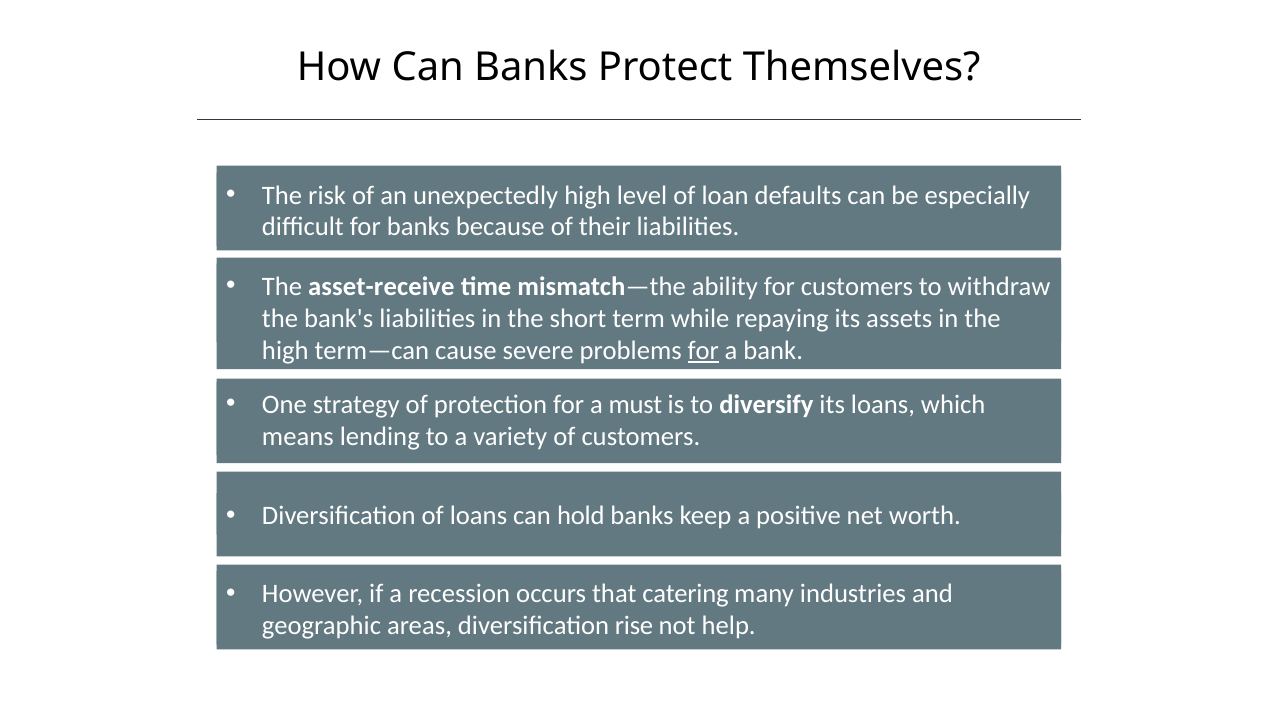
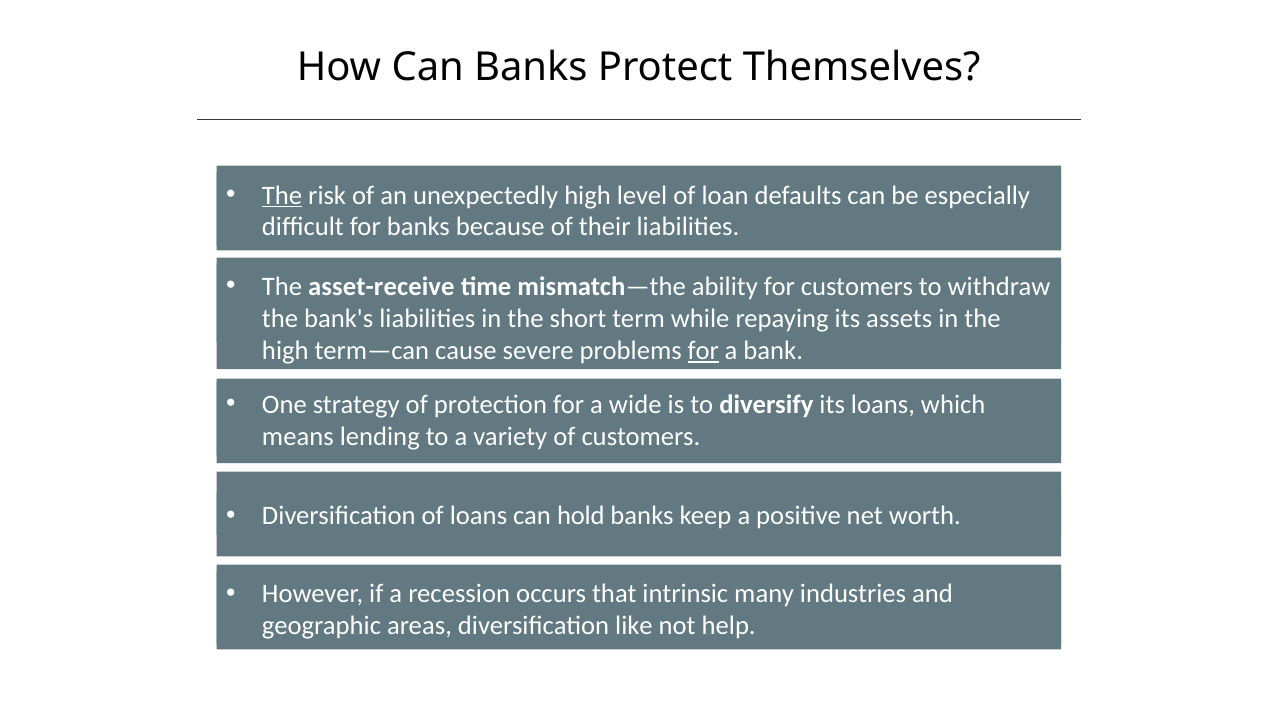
The at (282, 195) underline: none -> present
must: must -> wide
catering: catering -> intrinsic
rise: rise -> like
